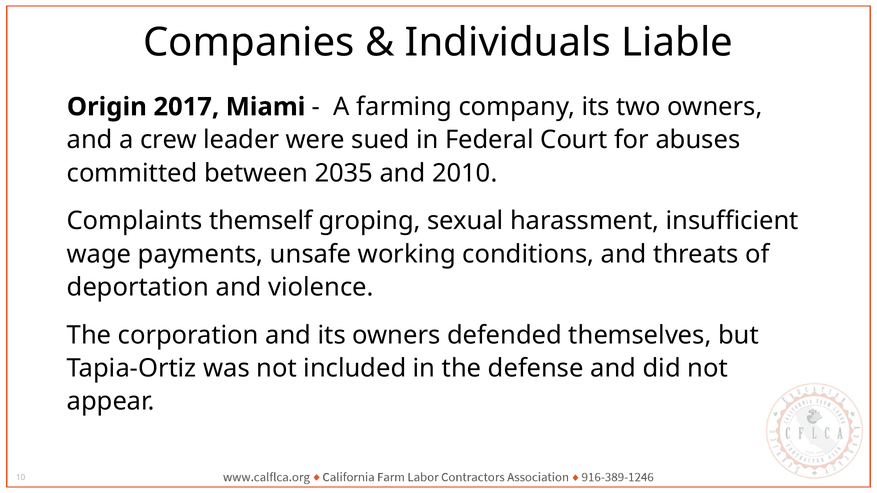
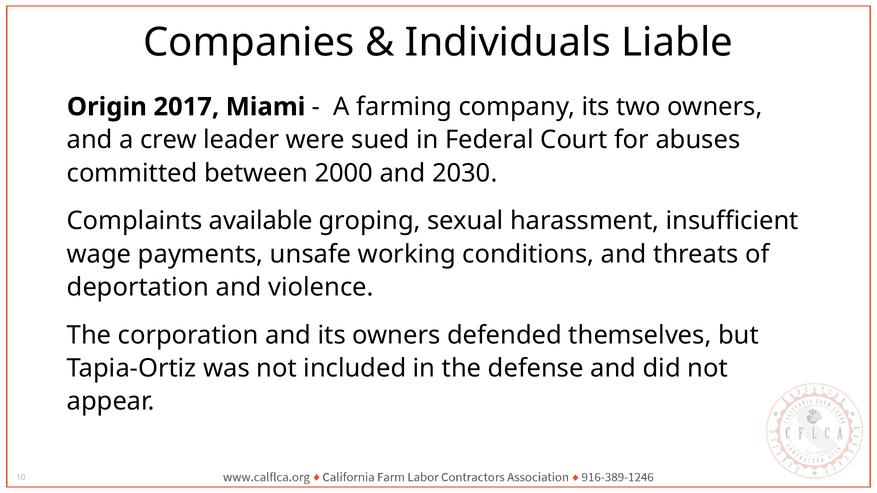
2035: 2035 -> 2000
2010: 2010 -> 2030
themself: themself -> available
